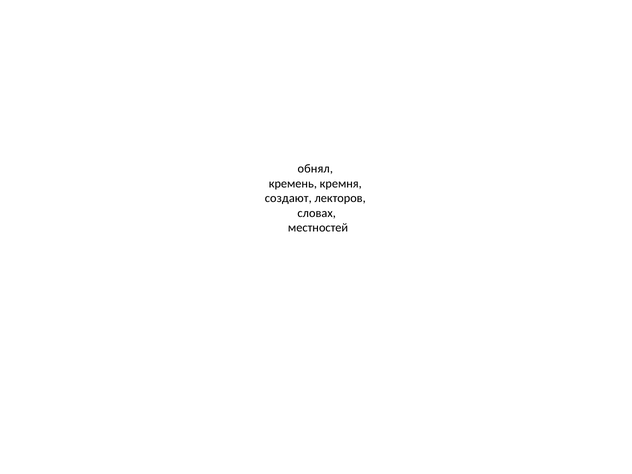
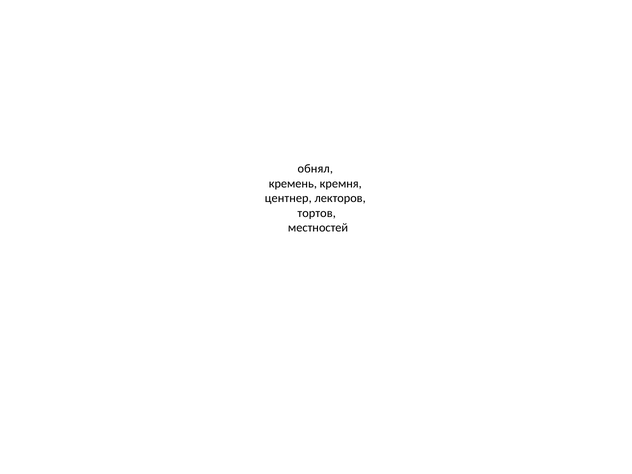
создают: создают -> центнер
словах: словах -> тортов
